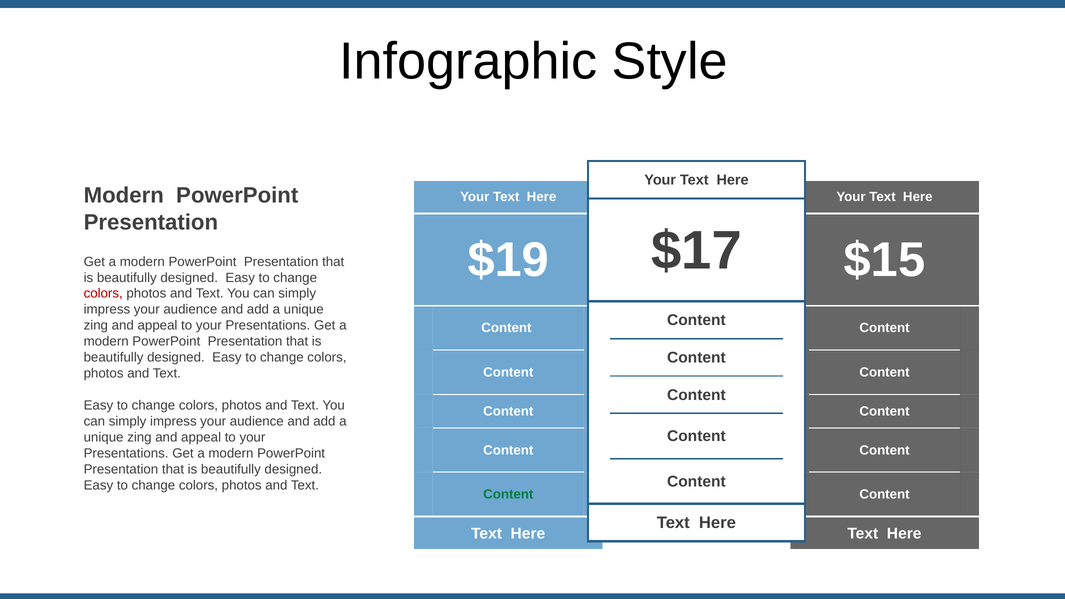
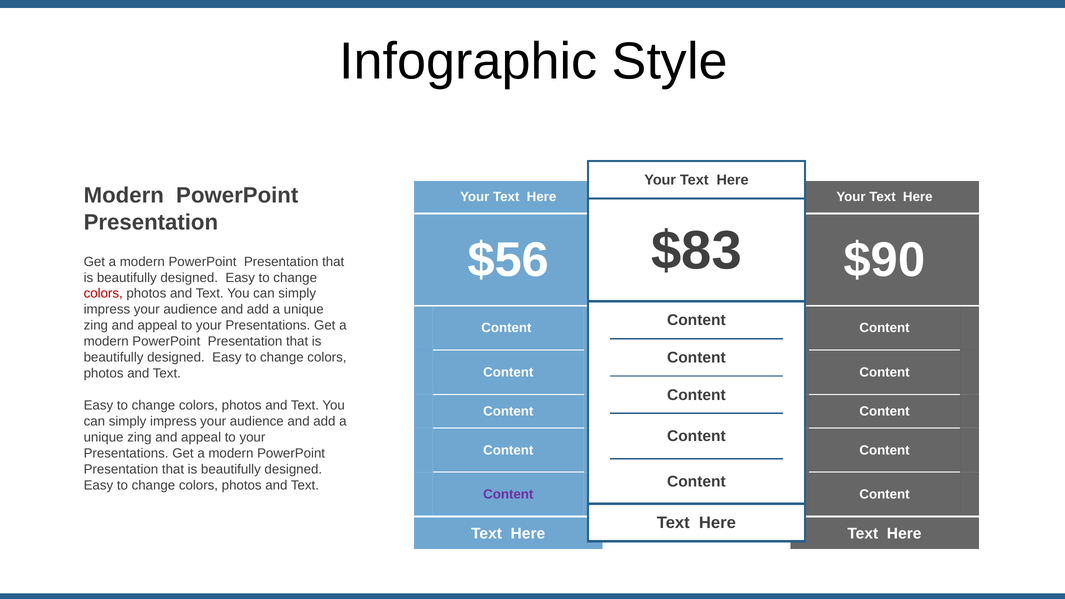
$17: $17 -> $83
$19: $19 -> $56
$15: $15 -> $90
Content at (508, 495) colour: green -> purple
